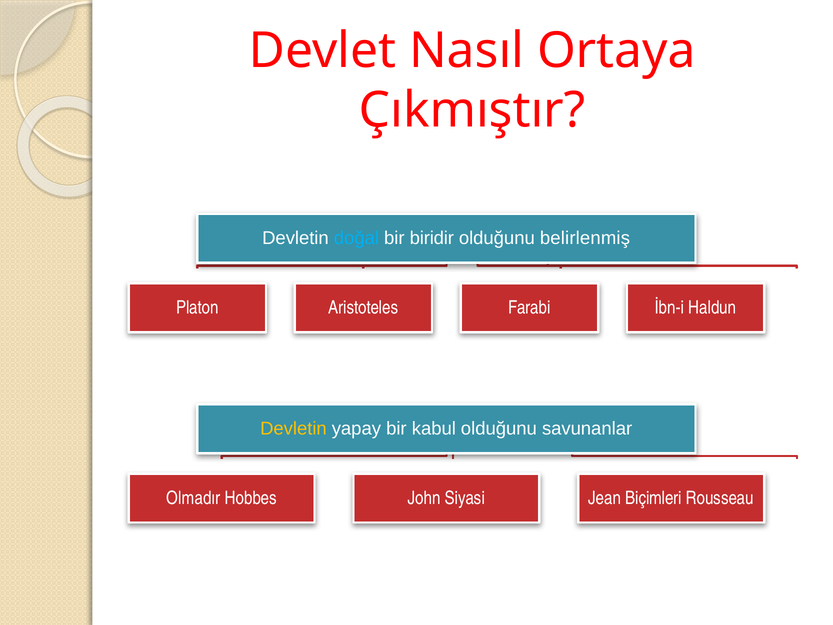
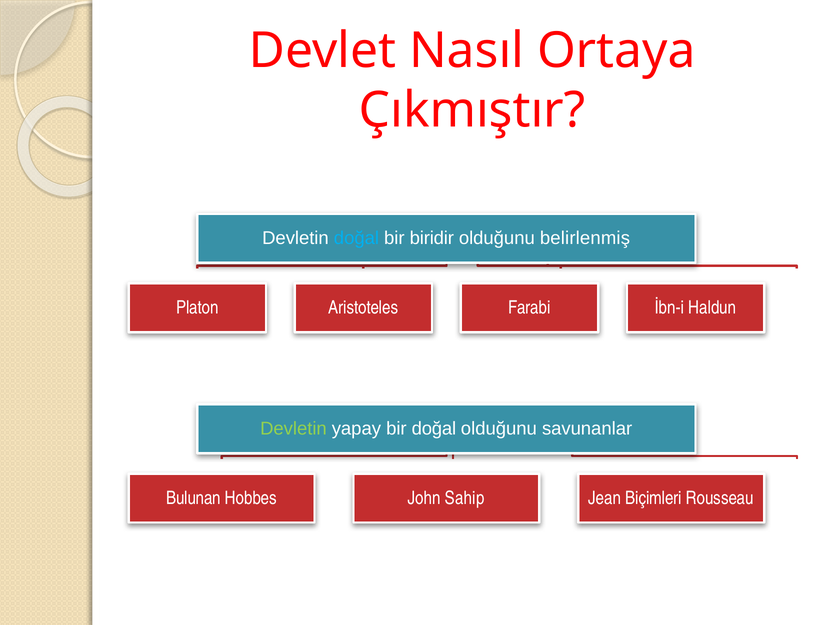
Devletin at (293, 428) colour: yellow -> light green
bir kabul: kabul -> doğal
Olmadır: Olmadır -> Bulunan
Siyasi: Siyasi -> Sahip
